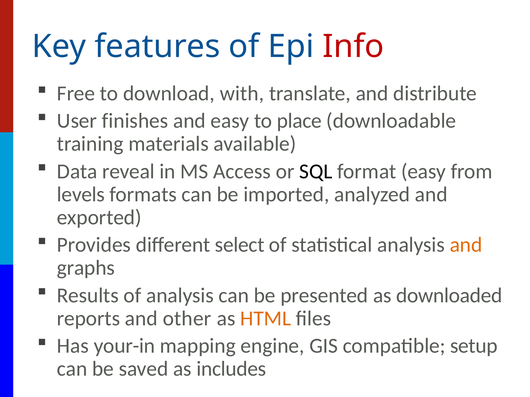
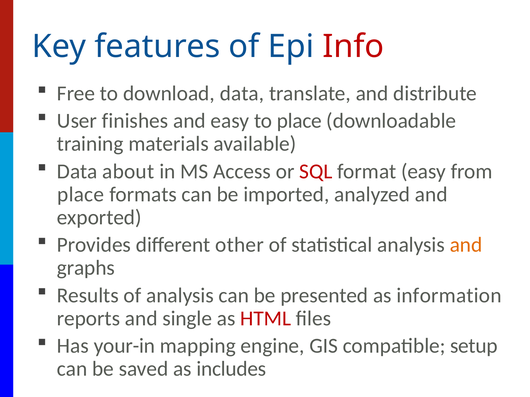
download with: with -> data
reveal: reveal -> about
SQL colour: black -> red
levels at (81, 195): levels -> place
select: select -> other
downloaded: downloaded -> information
other: other -> single
HTML colour: orange -> red
